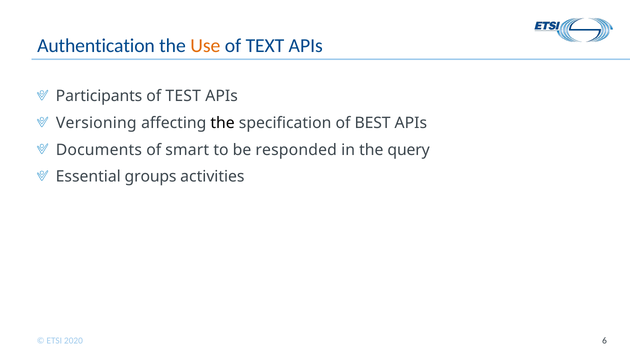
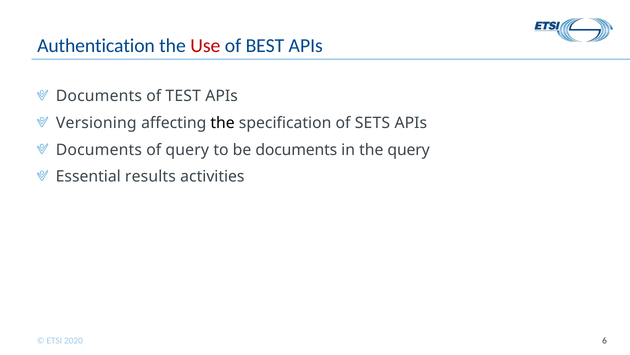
Use colour: orange -> red
TEXT: TEXT -> BEST
Participants at (99, 96): Participants -> Documents
BEST: BEST -> SETS
of smart: smart -> query
be responded: responded -> documents
groups: groups -> results
